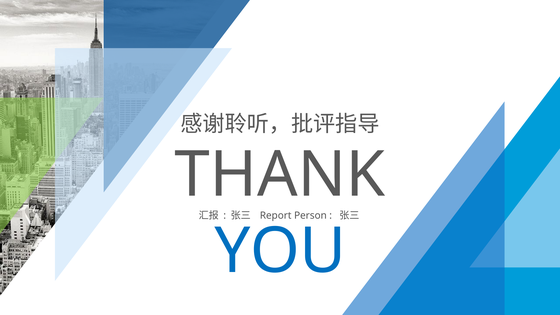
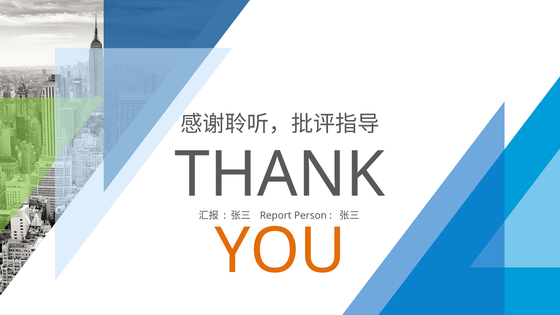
YOU colour: blue -> orange
